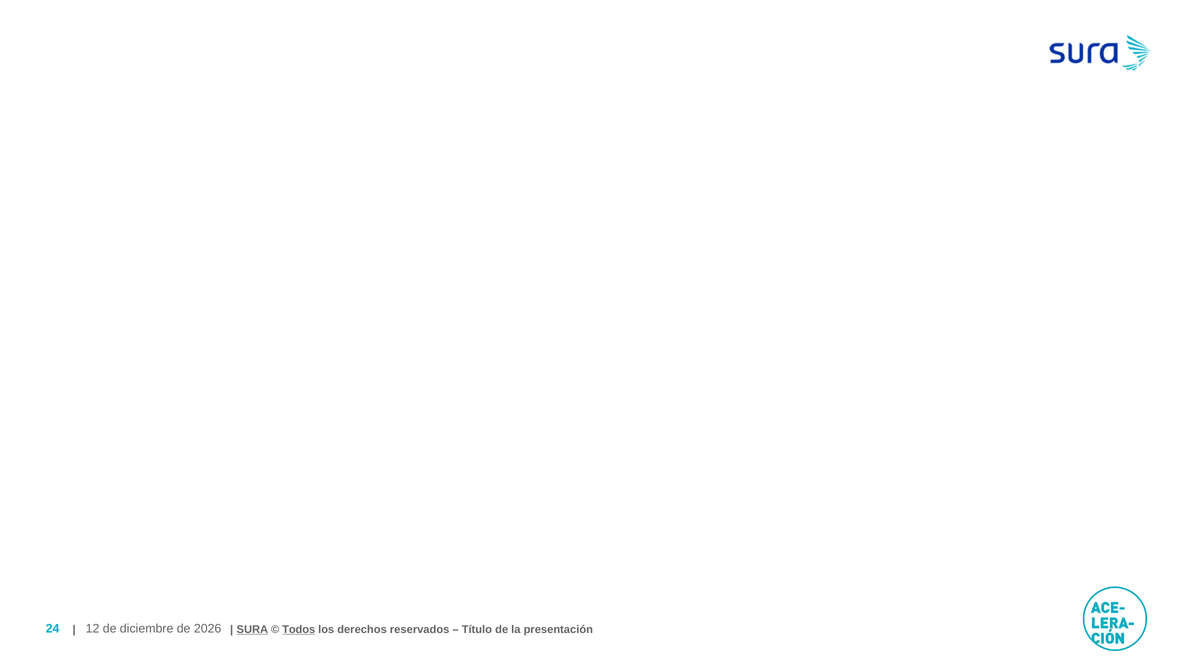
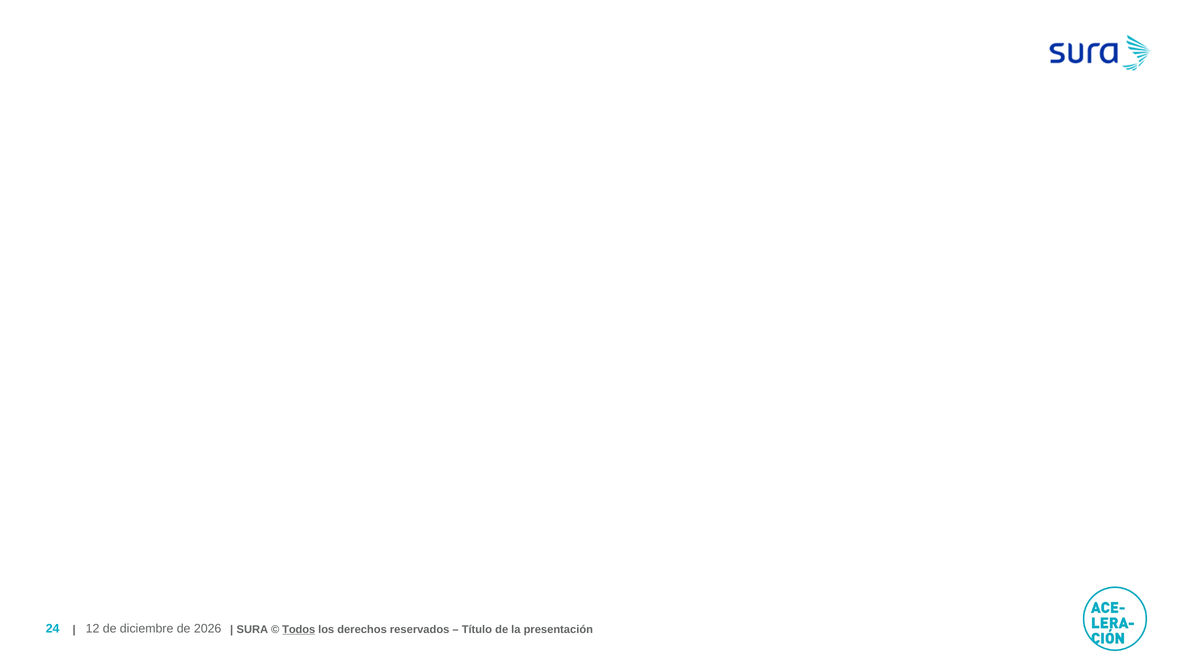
SURA underline: present -> none
